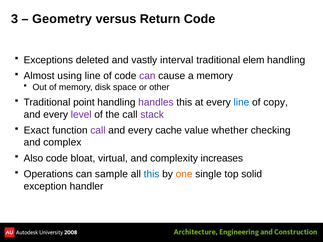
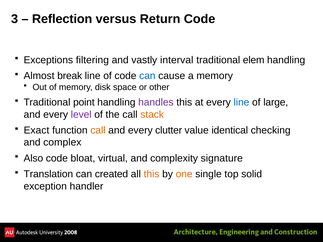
Geometry: Geometry -> Reflection
deleted: deleted -> filtering
using: using -> break
can at (147, 76) colour: purple -> blue
copy: copy -> large
stack colour: purple -> orange
call at (98, 130) colour: purple -> orange
cache: cache -> clutter
whether: whether -> identical
increases: increases -> signature
Operations: Operations -> Translation
sample: sample -> created
this at (152, 174) colour: blue -> orange
